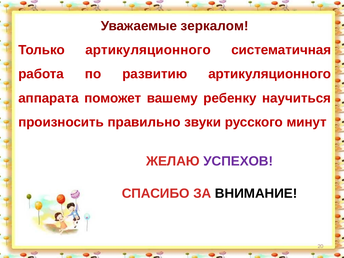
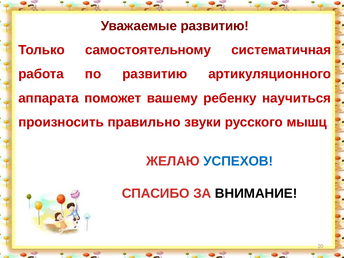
Уважаемые зеркалом: зеркалом -> развитию
Только артикуляционного: артикуляционного -> самостоятельному
минут: минут -> мышц
УСПЕХОВ colour: purple -> blue
